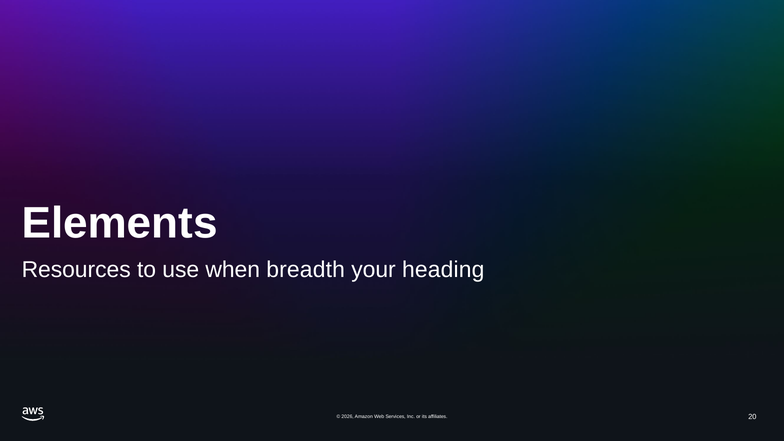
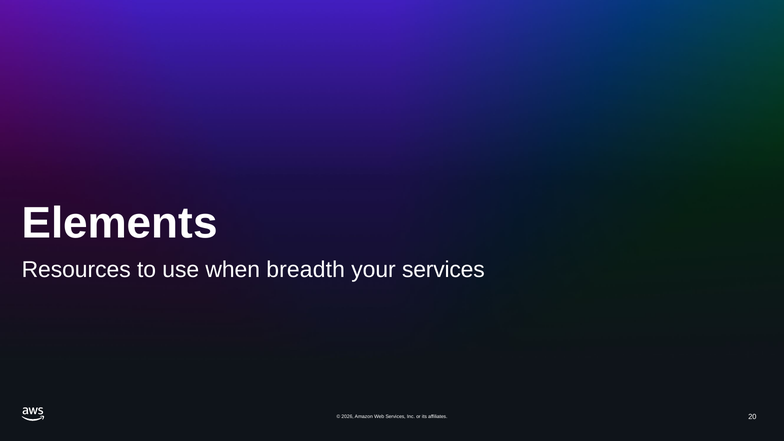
your heading: heading -> services
